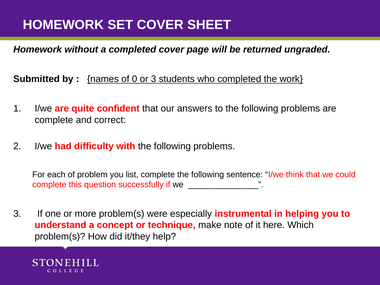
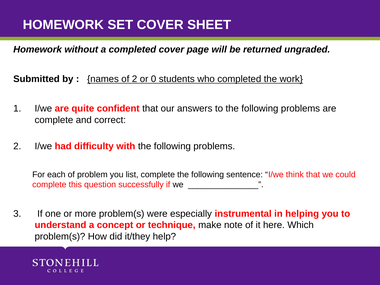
of 0: 0 -> 2
or 3: 3 -> 0
